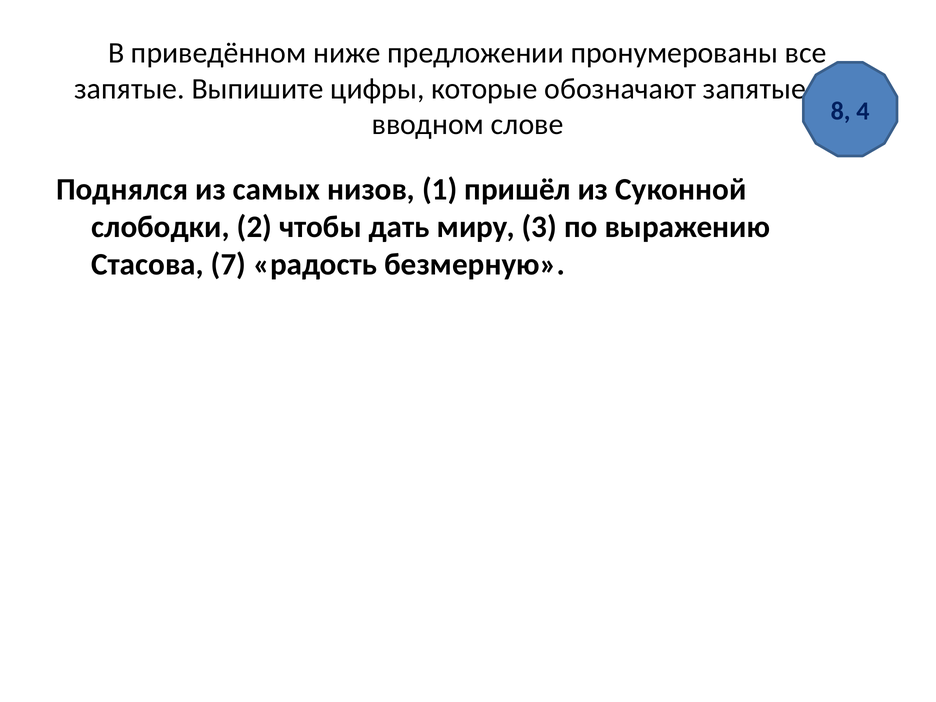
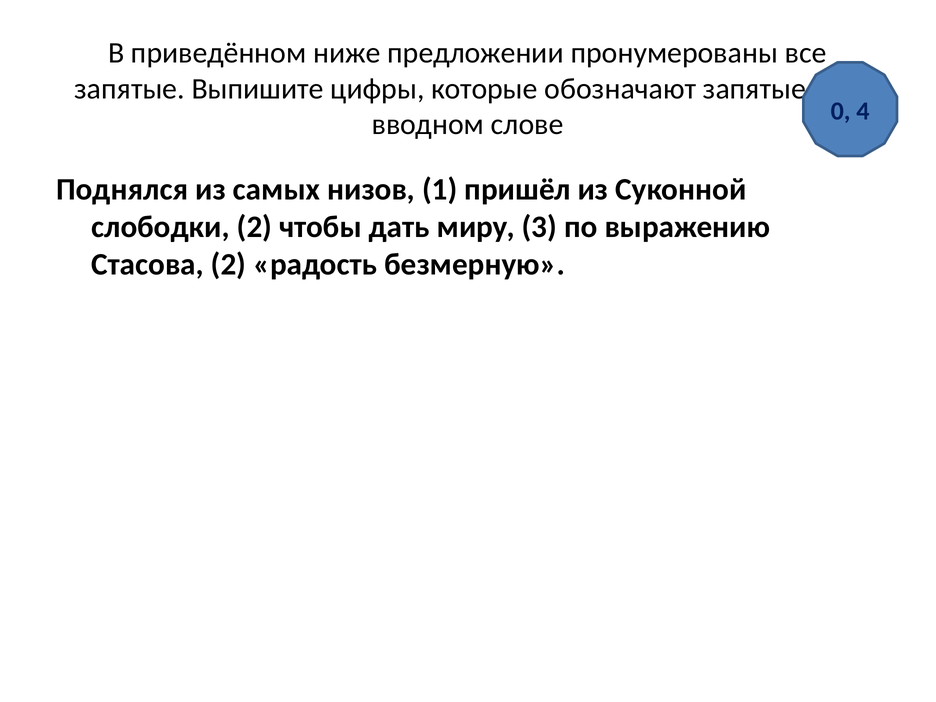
8: 8 -> 0
Стасова 7: 7 -> 2
